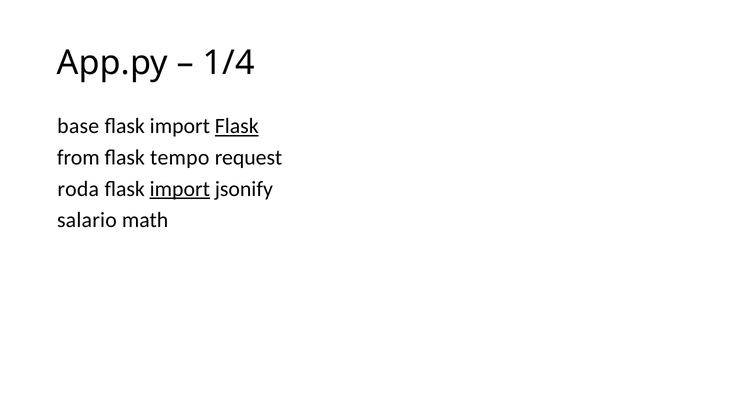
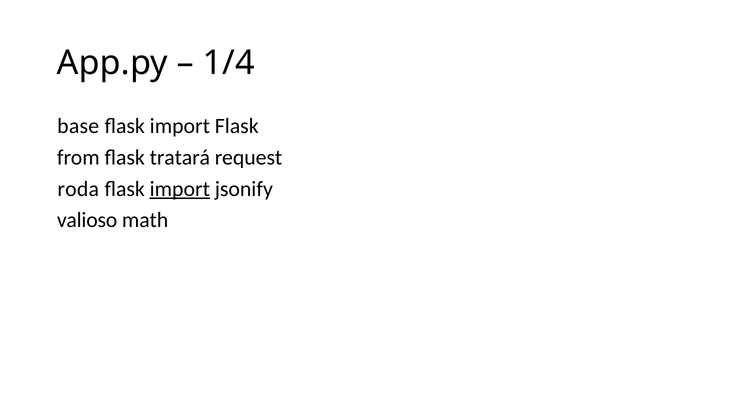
Flask at (237, 126) underline: present -> none
tempo: tempo -> tratará
salario: salario -> valioso
